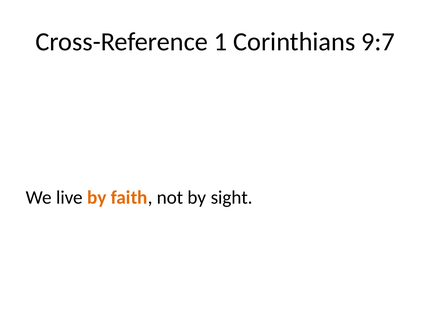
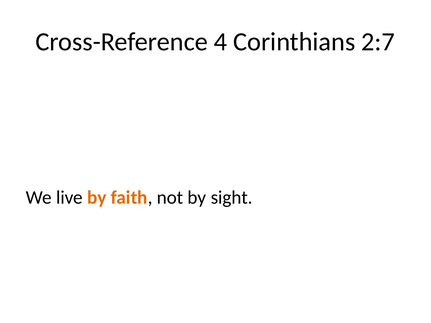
1: 1 -> 4
9:7: 9:7 -> 2:7
